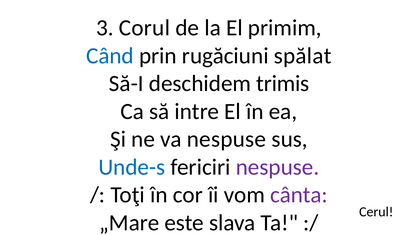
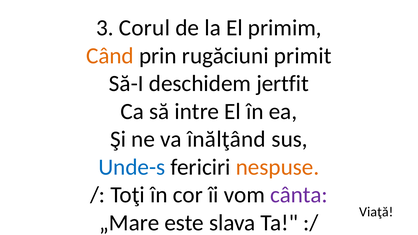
Când colour: blue -> orange
spălat: spălat -> primit
trimis: trimis -> jertfit
va nespuse: nespuse -> înălţând
nespuse at (278, 167) colour: purple -> orange
Cerul: Cerul -> Viaţă
